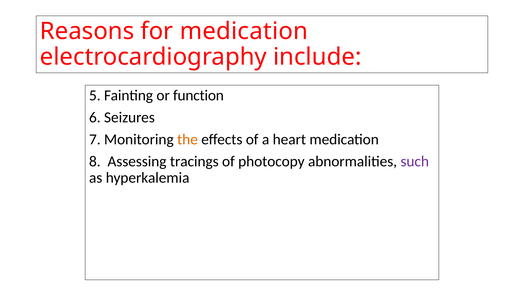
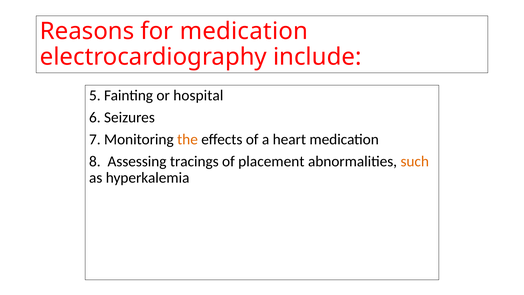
function: function -> hospital
photocopy: photocopy -> placement
such colour: purple -> orange
